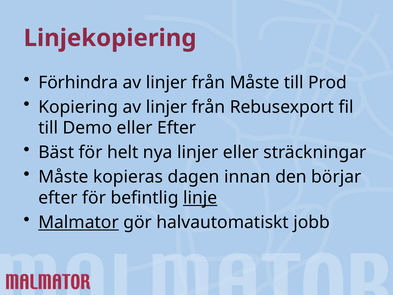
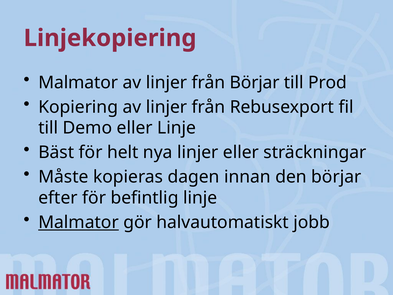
Förhindra at (78, 82): Förhindra -> Malmator
från Måste: Måste -> Börjar
eller Efter: Efter -> Linje
linje at (200, 198) underline: present -> none
